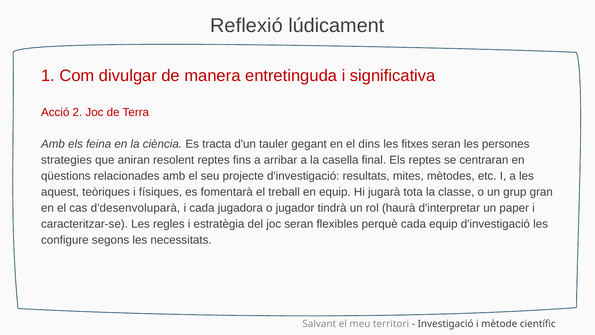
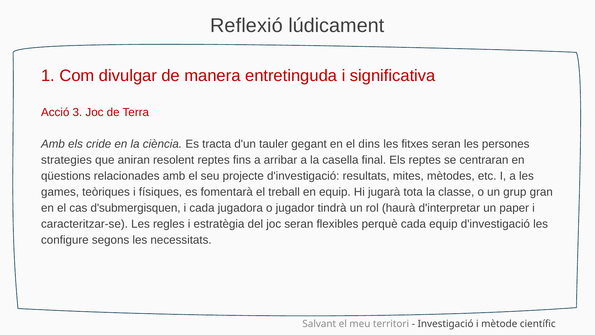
2: 2 -> 3
feina: feina -> cride
aquest: aquest -> games
d'desenvoluparà: d'desenvoluparà -> d'submergisquen
